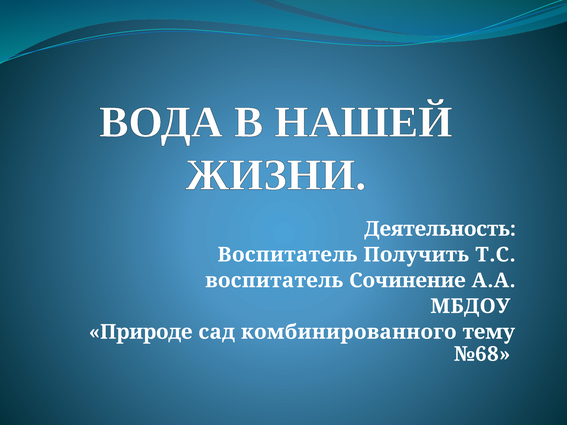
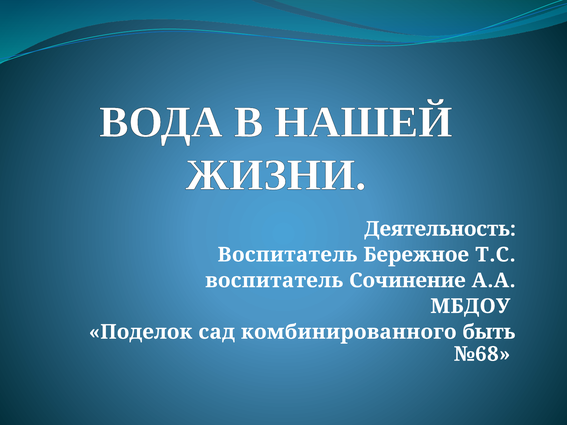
Получить: Получить -> Бережное
Природе: Природе -> Поделок
тему: тему -> быть
